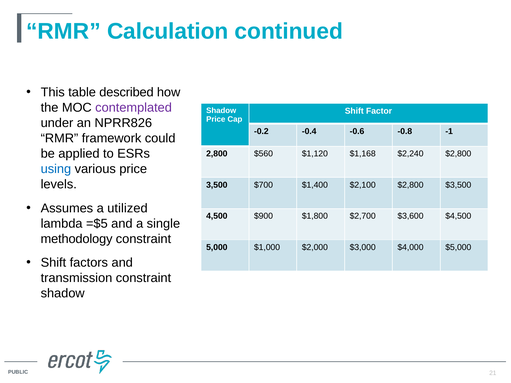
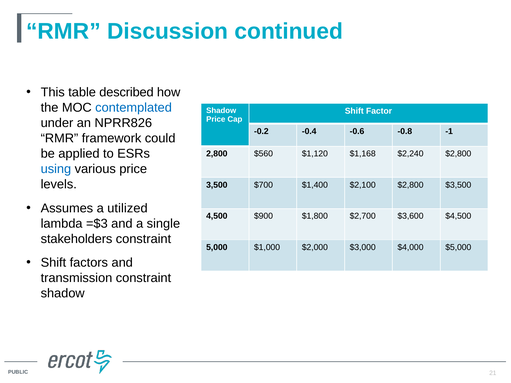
Calculation: Calculation -> Discussion
contemplated colour: purple -> blue
=$5: =$5 -> =$3
methodology: methodology -> stakeholders
